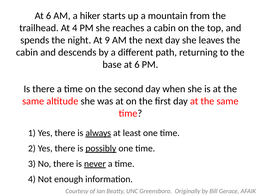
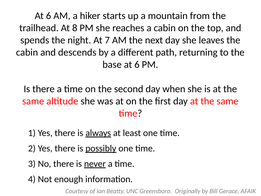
4: 4 -> 8
9: 9 -> 7
